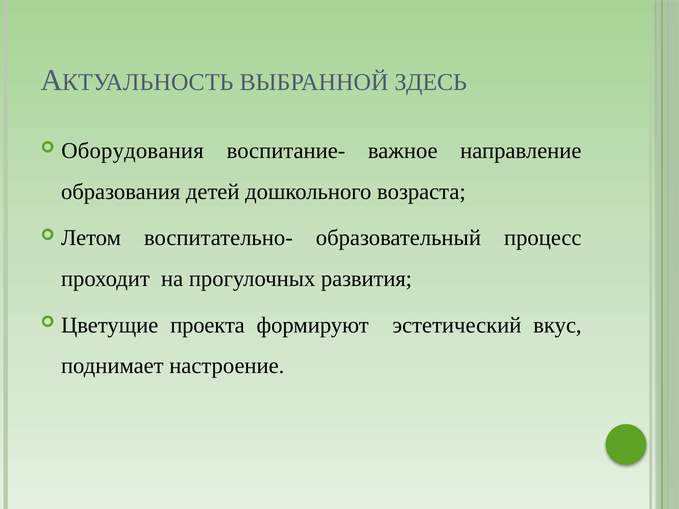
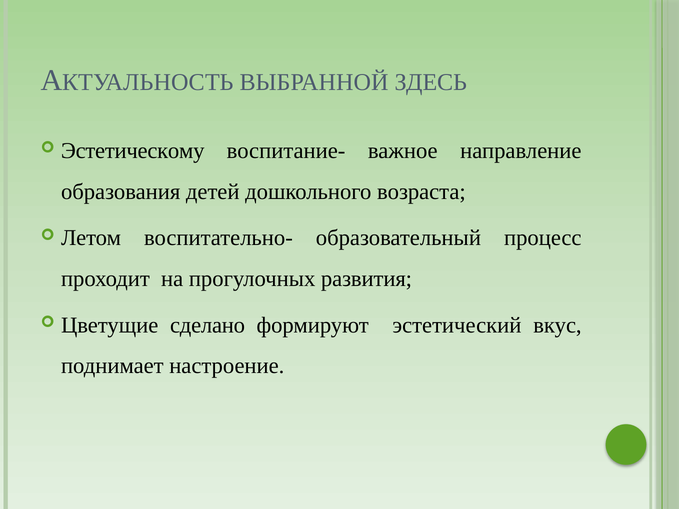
Оборудования: Оборудования -> Эстетическому
проекта: проекта -> сделано
